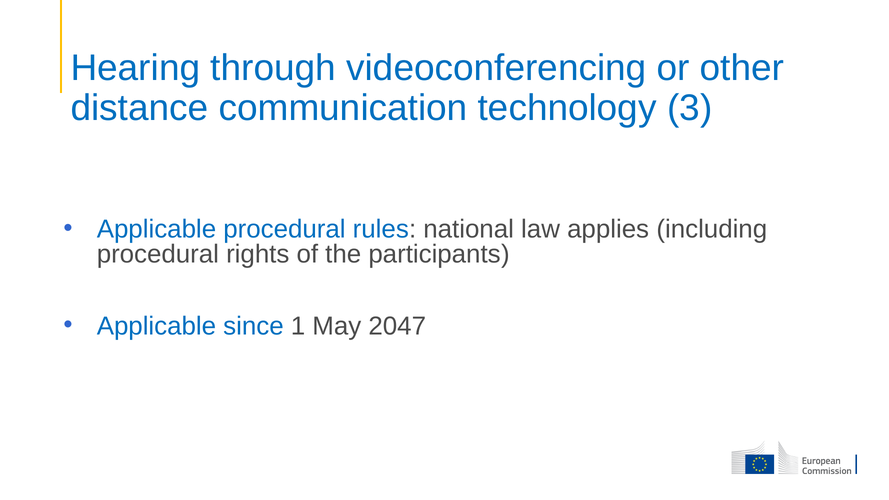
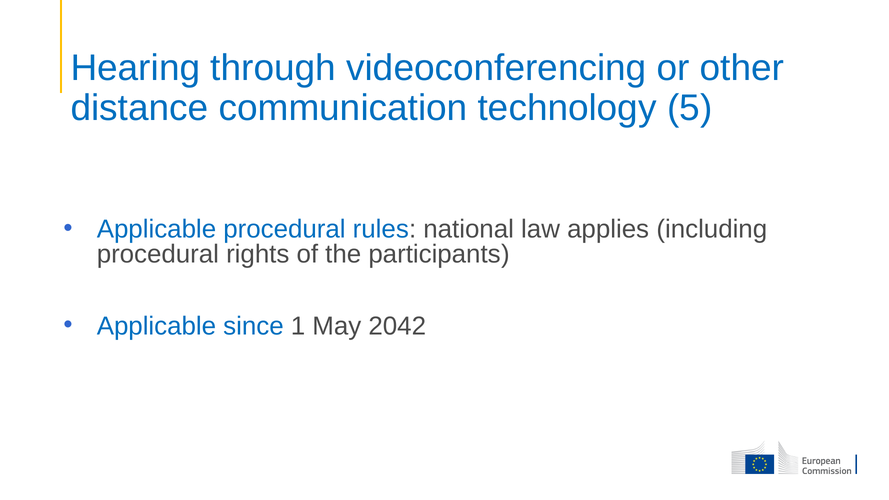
3: 3 -> 5
2047: 2047 -> 2042
